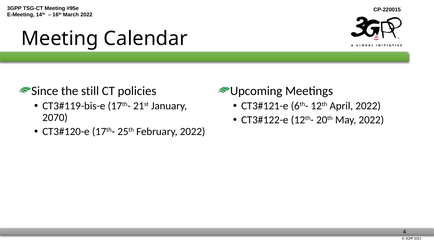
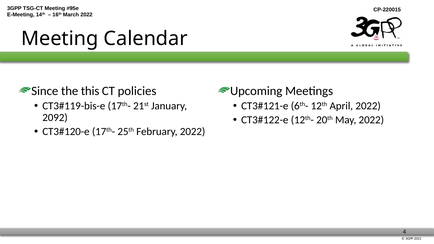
still: still -> this
2070: 2070 -> 2092
